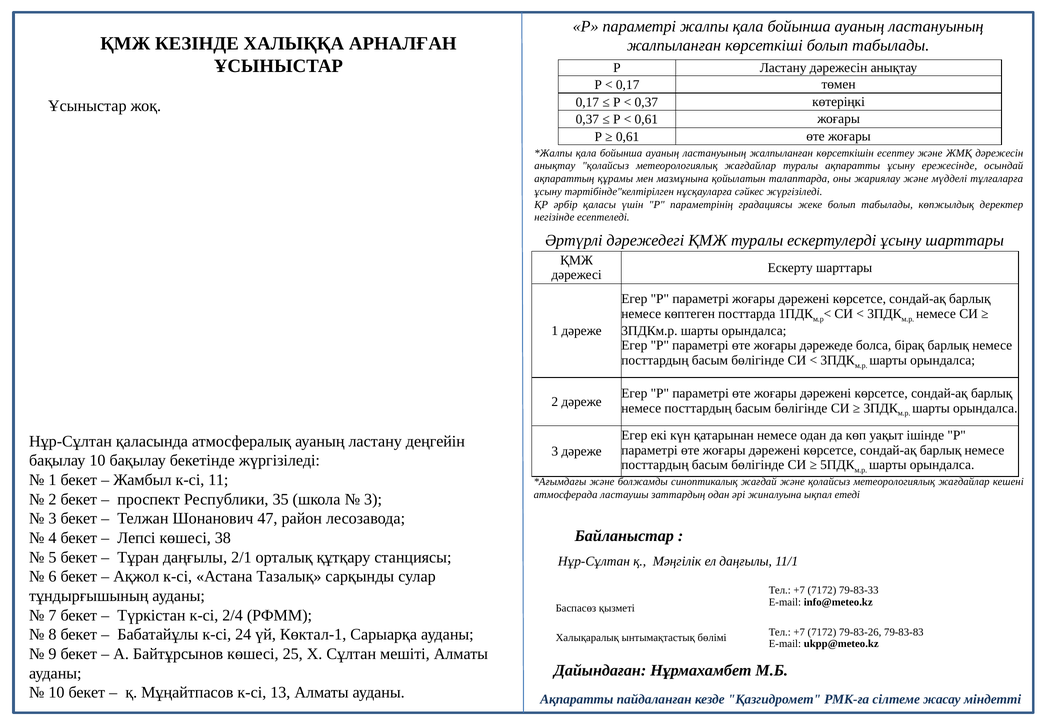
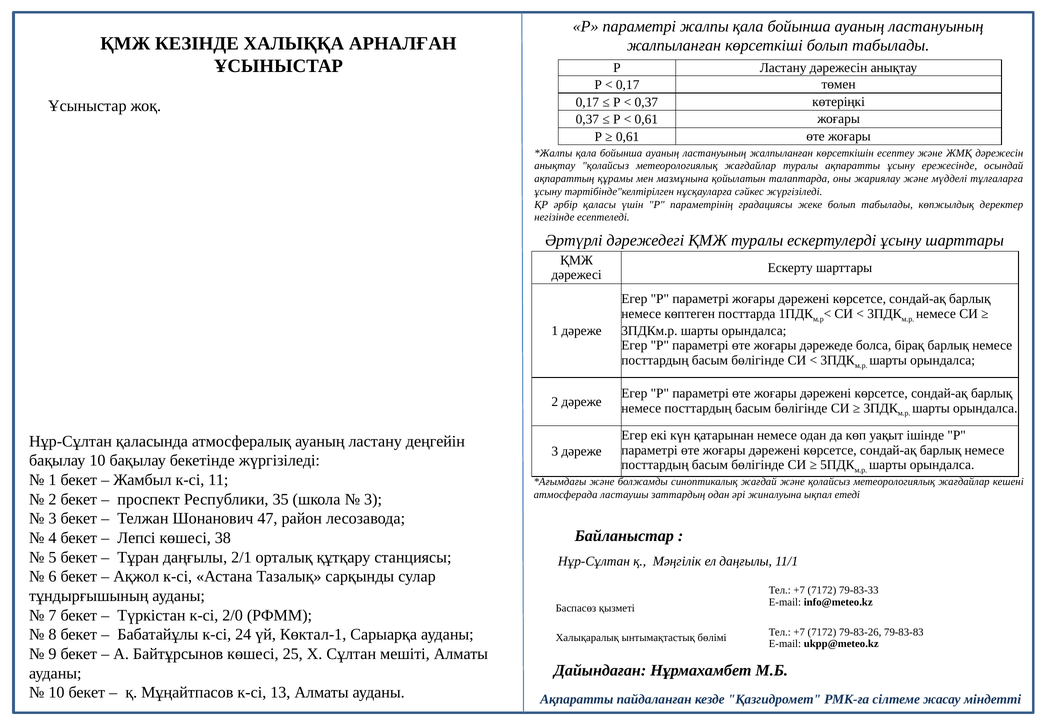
2/4: 2/4 -> 2/0
